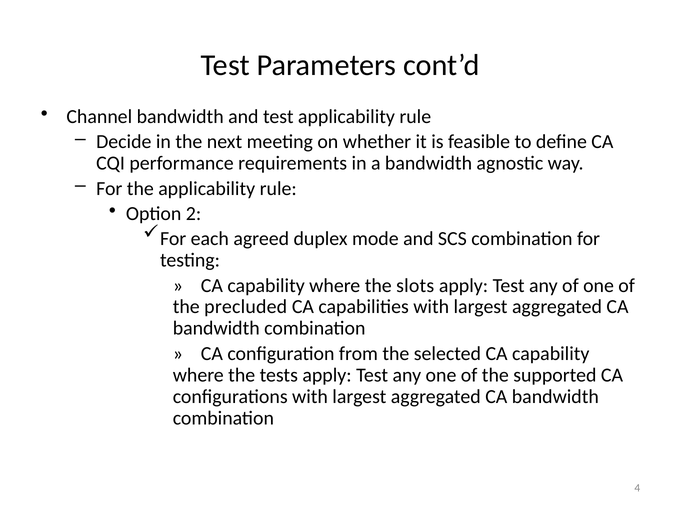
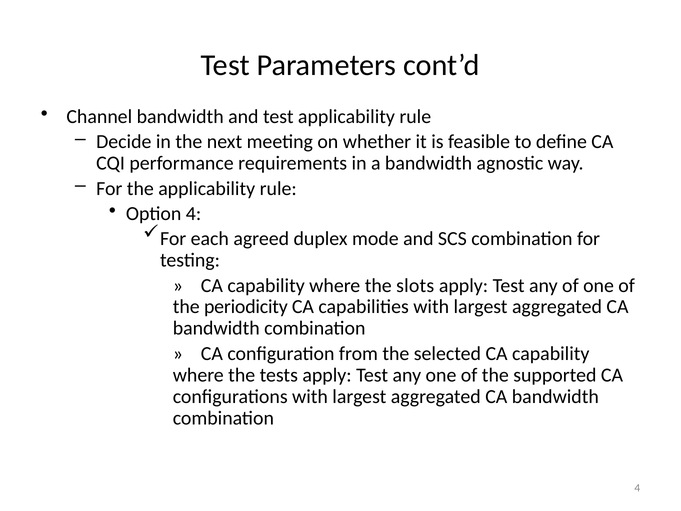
Option 2: 2 -> 4
precluded: precluded -> periodicity
